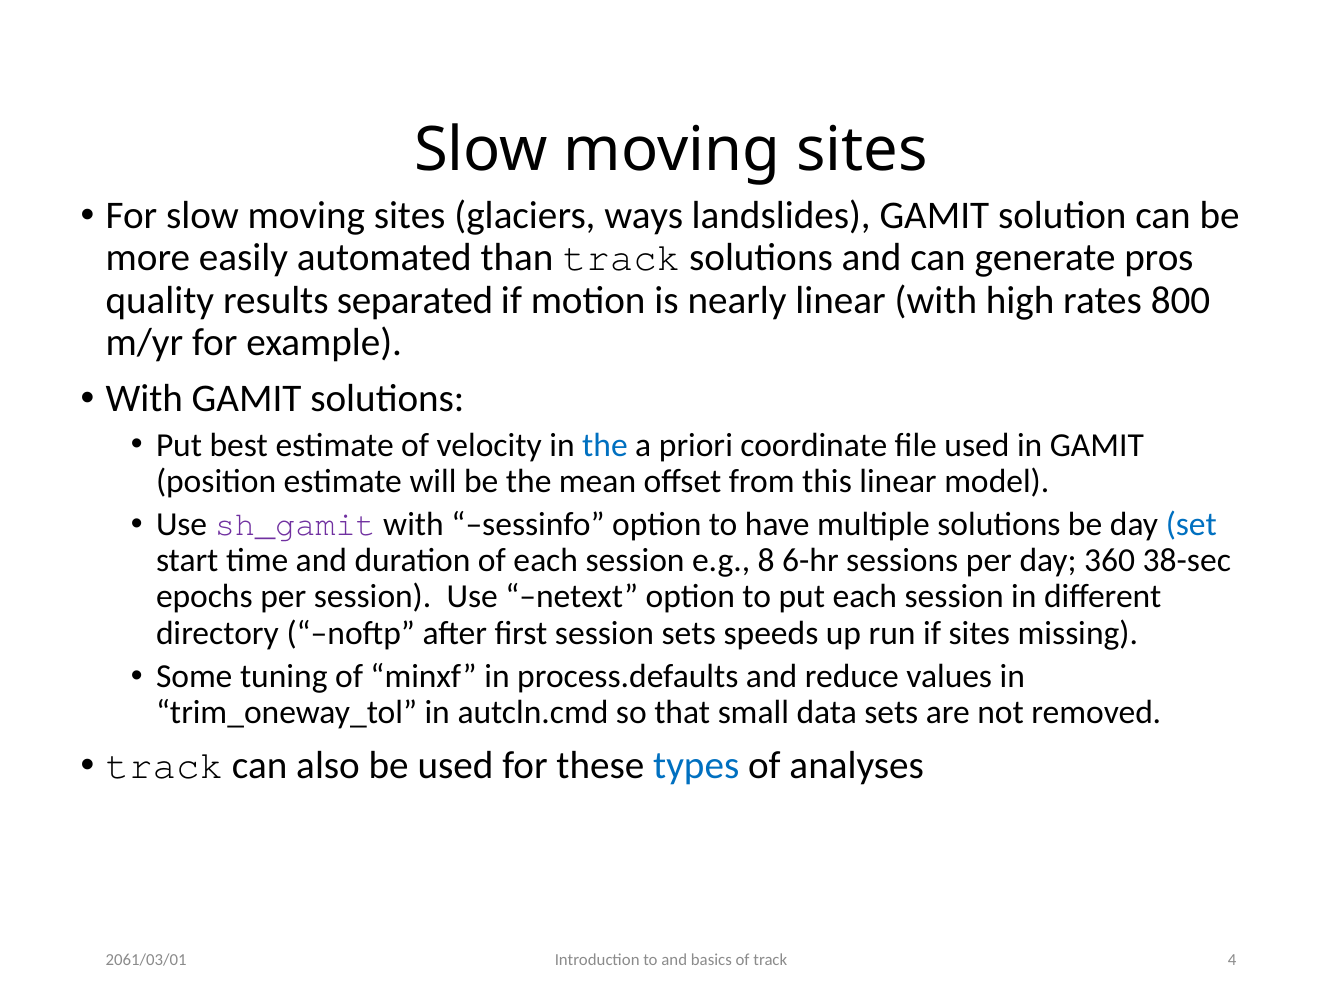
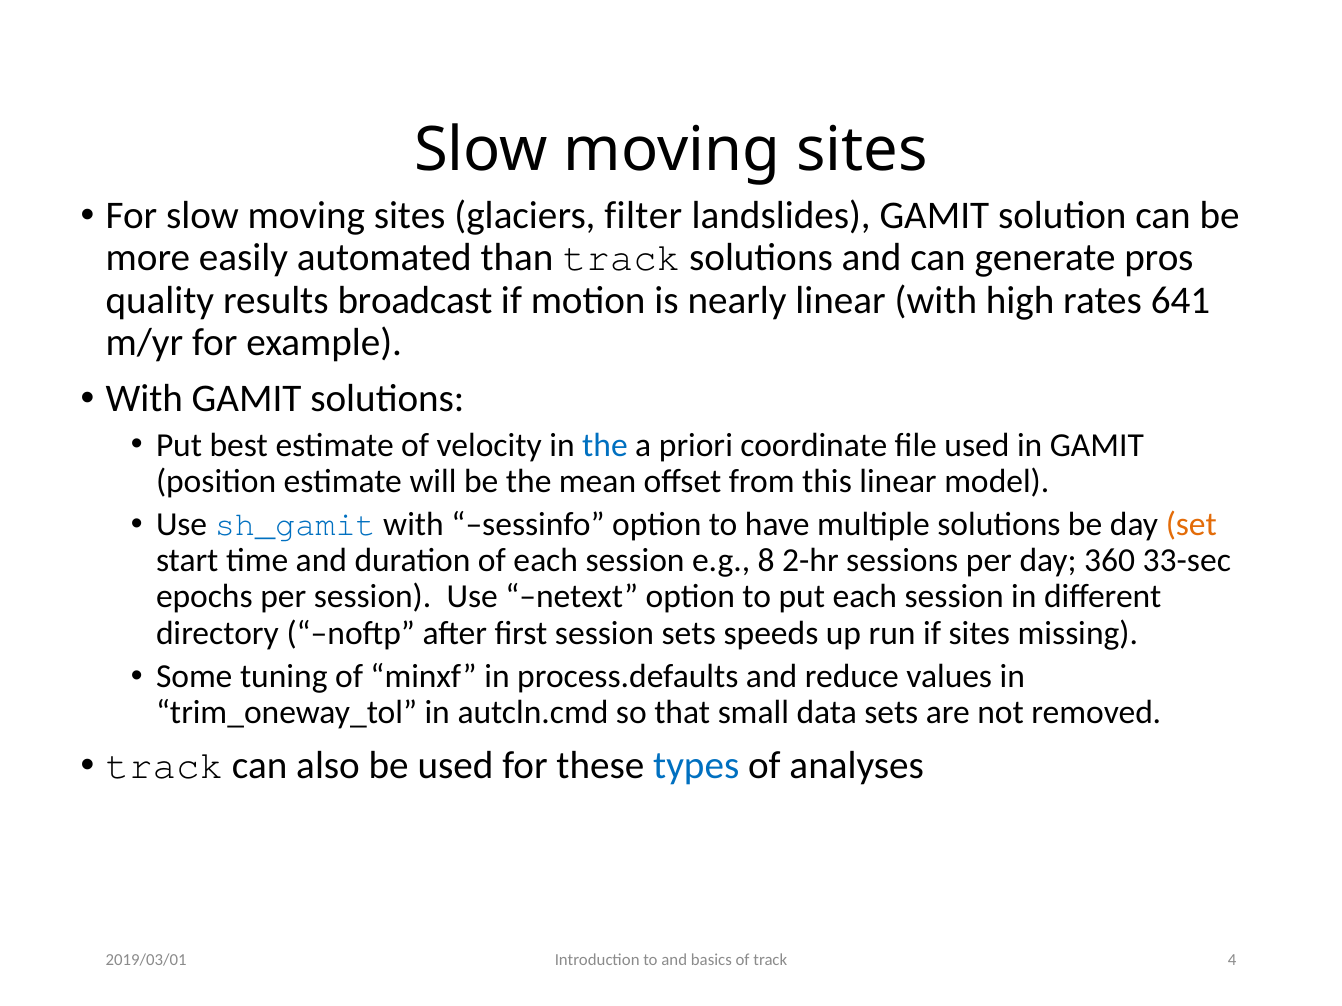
ways: ways -> filter
separated: separated -> broadcast
800: 800 -> 641
sh_gamit colour: purple -> blue
set colour: blue -> orange
6-hr: 6-hr -> 2-hr
38-sec: 38-sec -> 33-sec
2061/03/01: 2061/03/01 -> 2019/03/01
